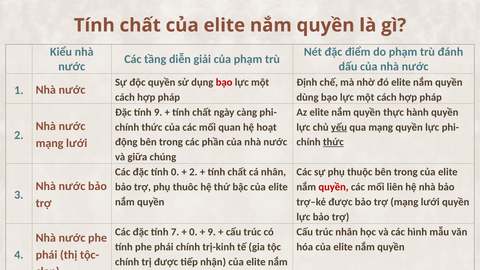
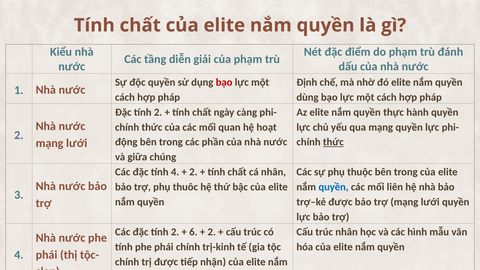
9 at (158, 112): 9 -> 2
yếu underline: present -> none
tính 0: 0 -> 4
quyền at (333, 187) colour: red -> blue
Các đặc tính 7: 7 -> 2
0 at (193, 232): 0 -> 6
9 at (212, 232): 9 -> 2
